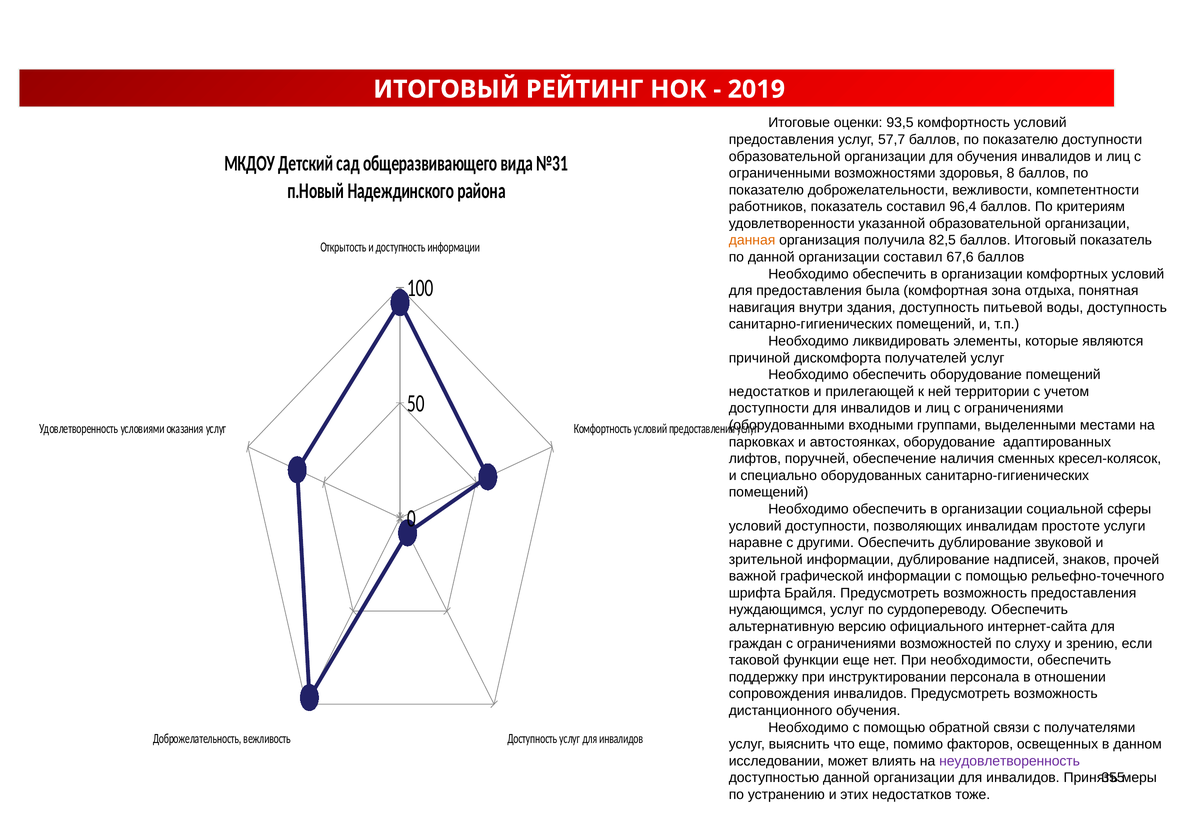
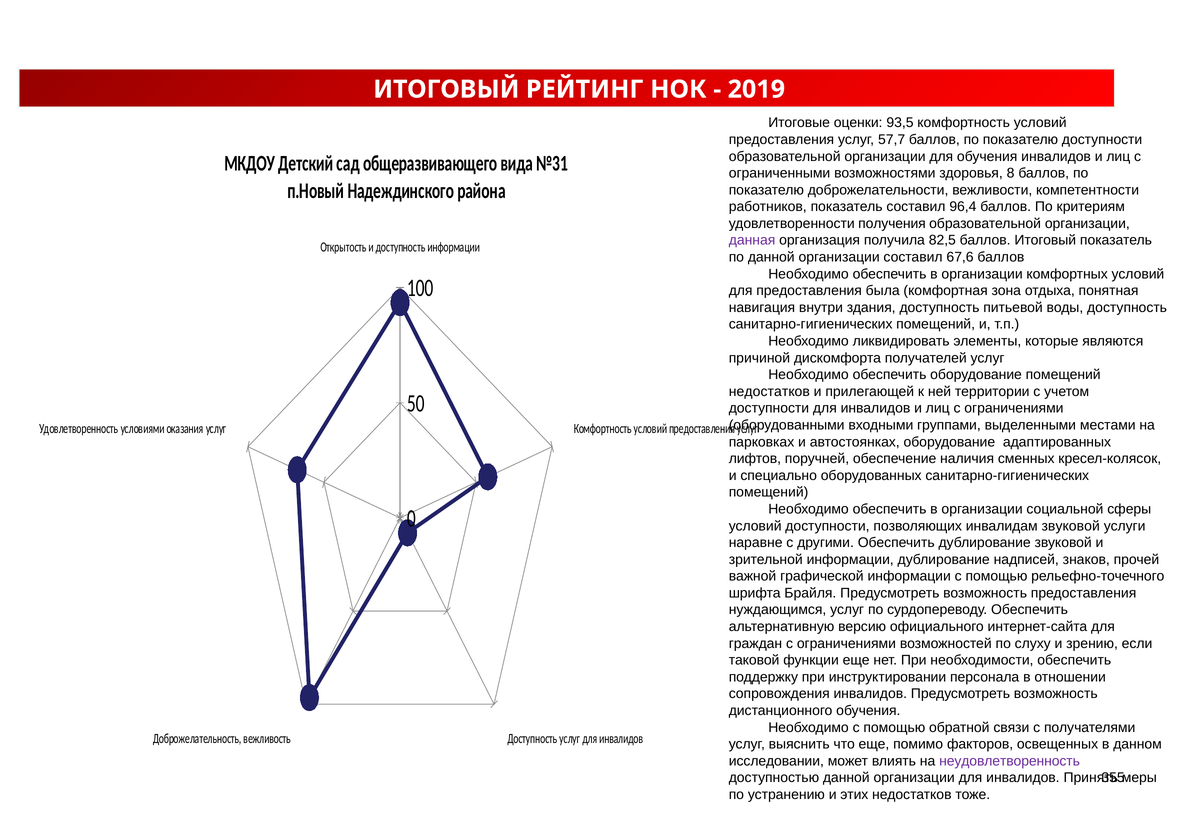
указанной: указанной -> получения
данная colour: orange -> purple
инвалидам простоте: простоте -> звуковой
